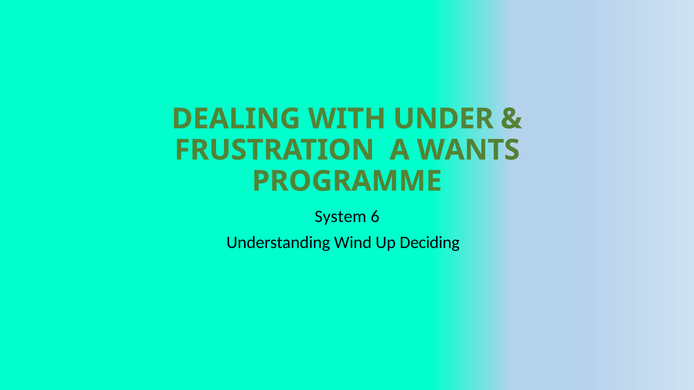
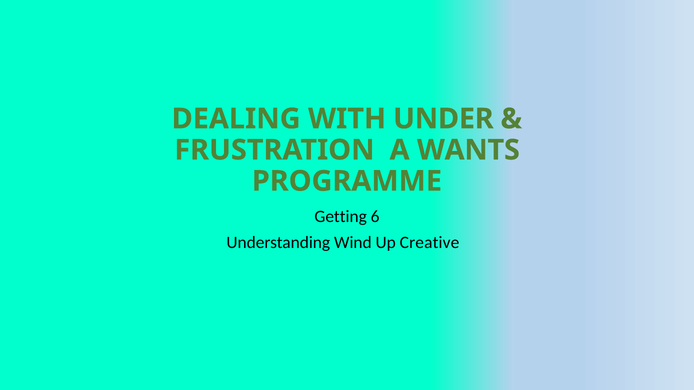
System: System -> Getting
Deciding: Deciding -> Creative
